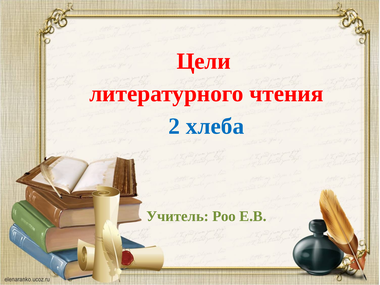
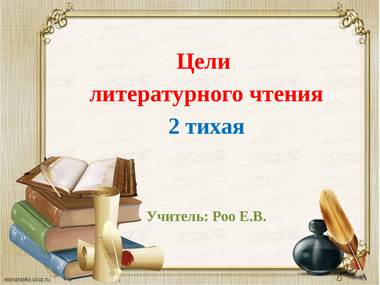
хлеба: хлеба -> тихая
